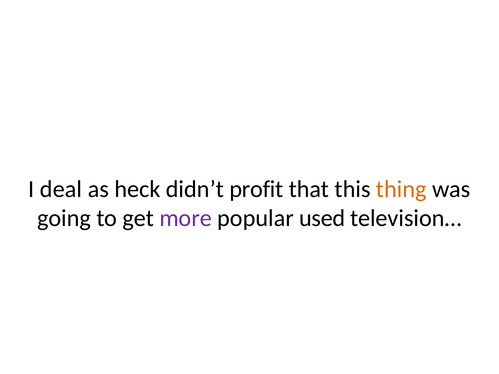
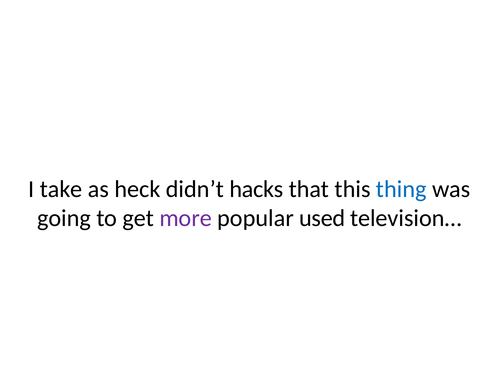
deal: deal -> take
profit: profit -> hacks
thing colour: orange -> blue
